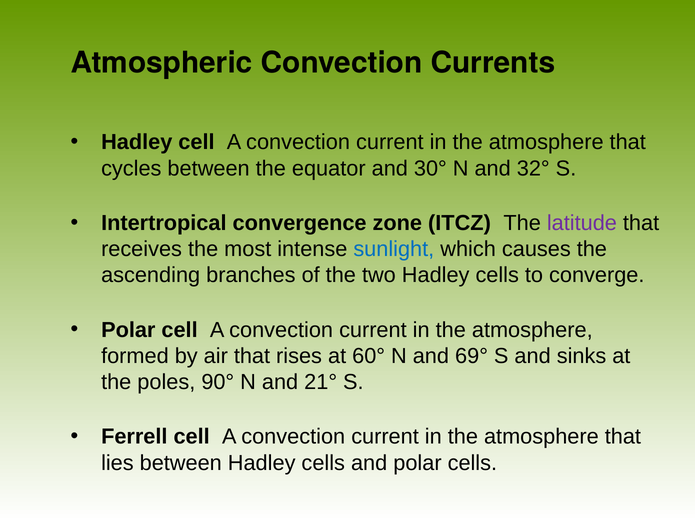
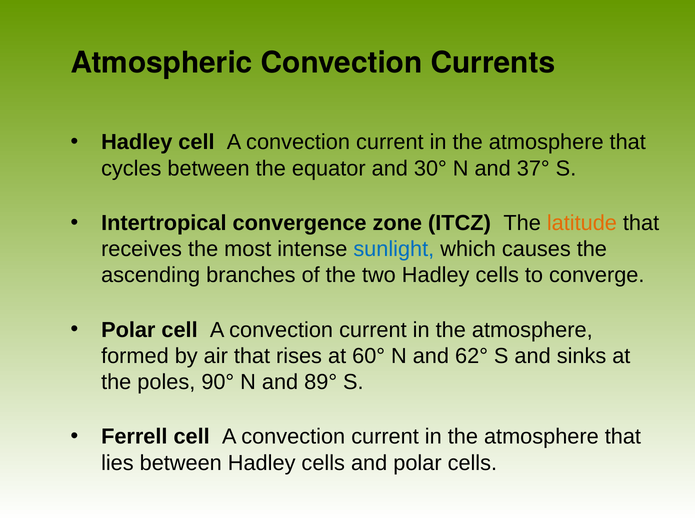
32°: 32° -> 37°
latitude colour: purple -> orange
69°: 69° -> 62°
21°: 21° -> 89°
